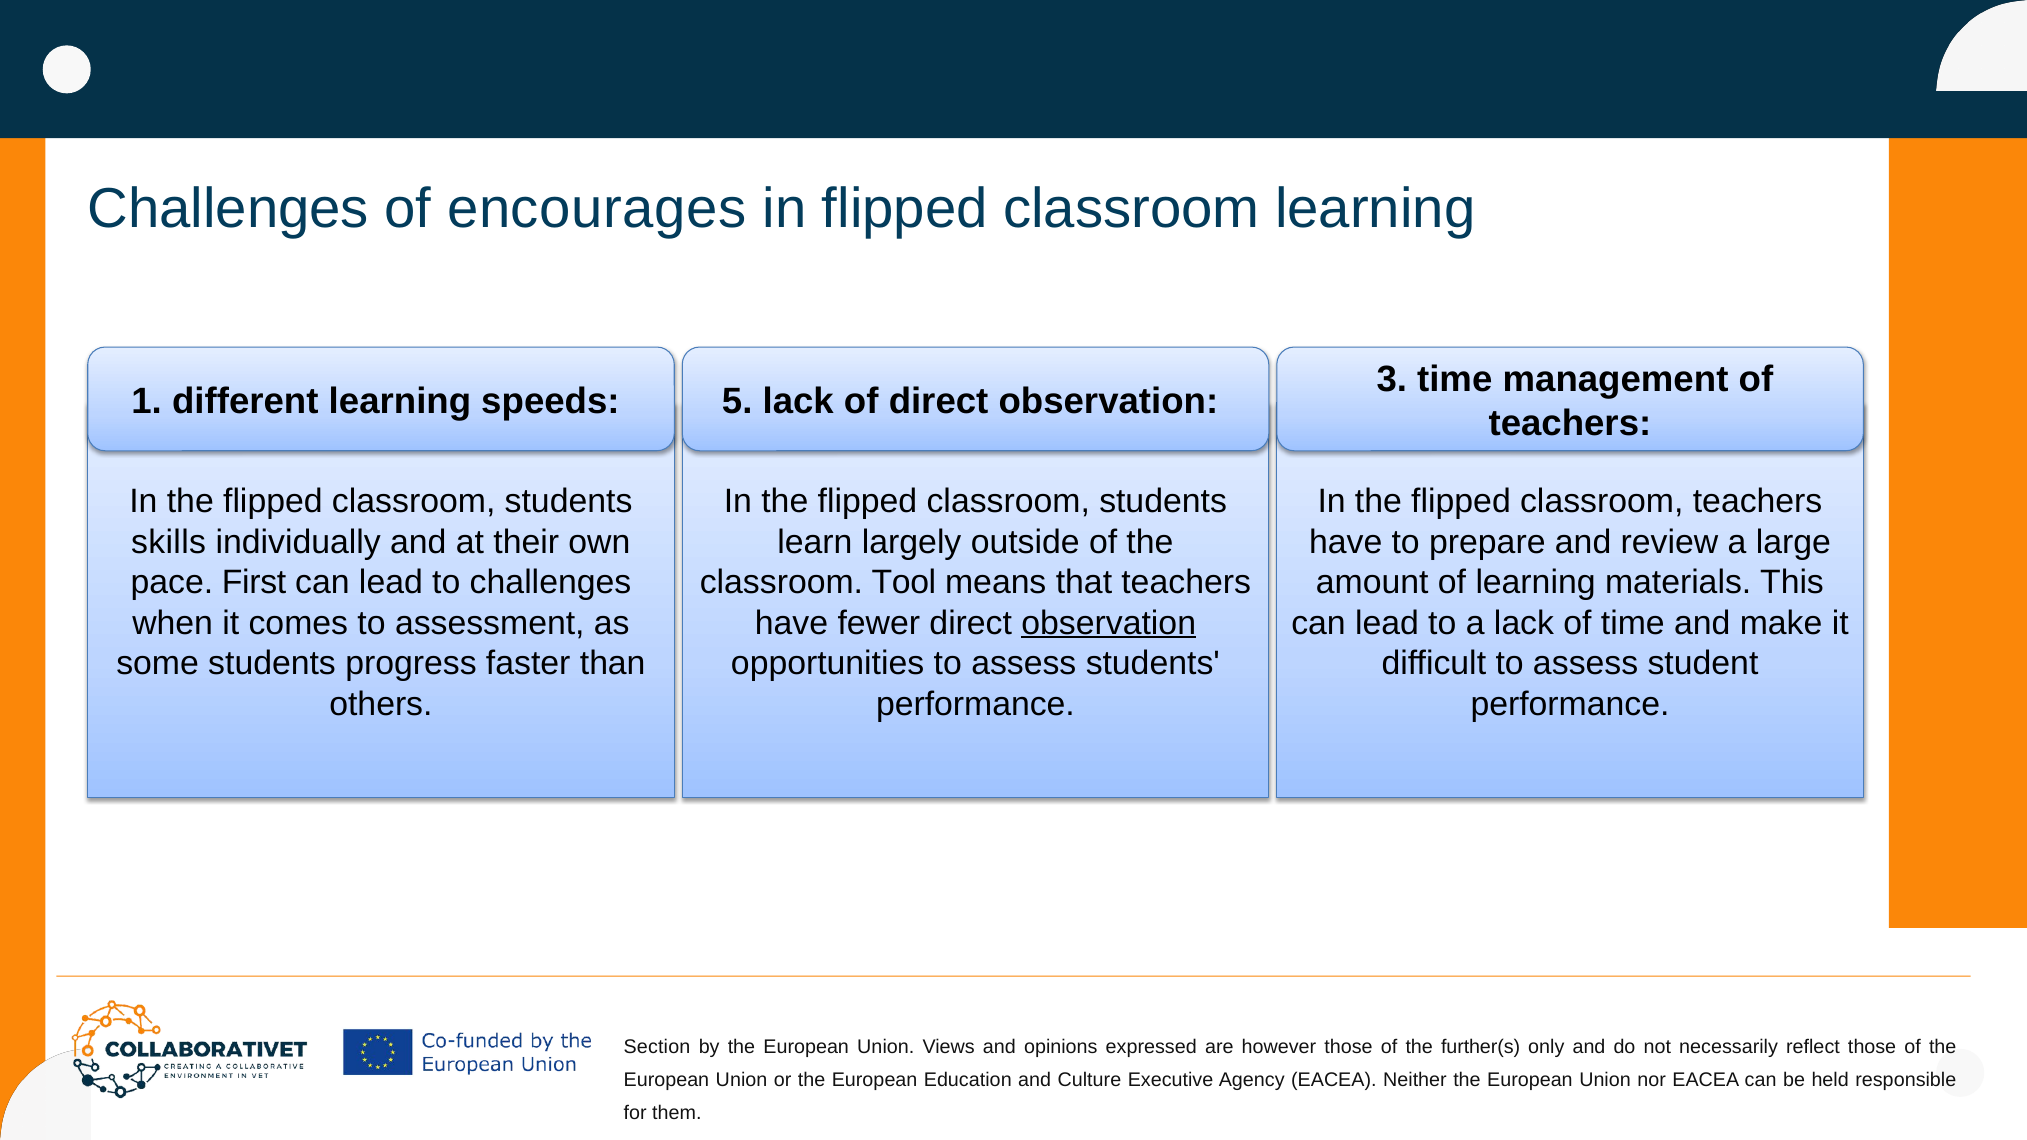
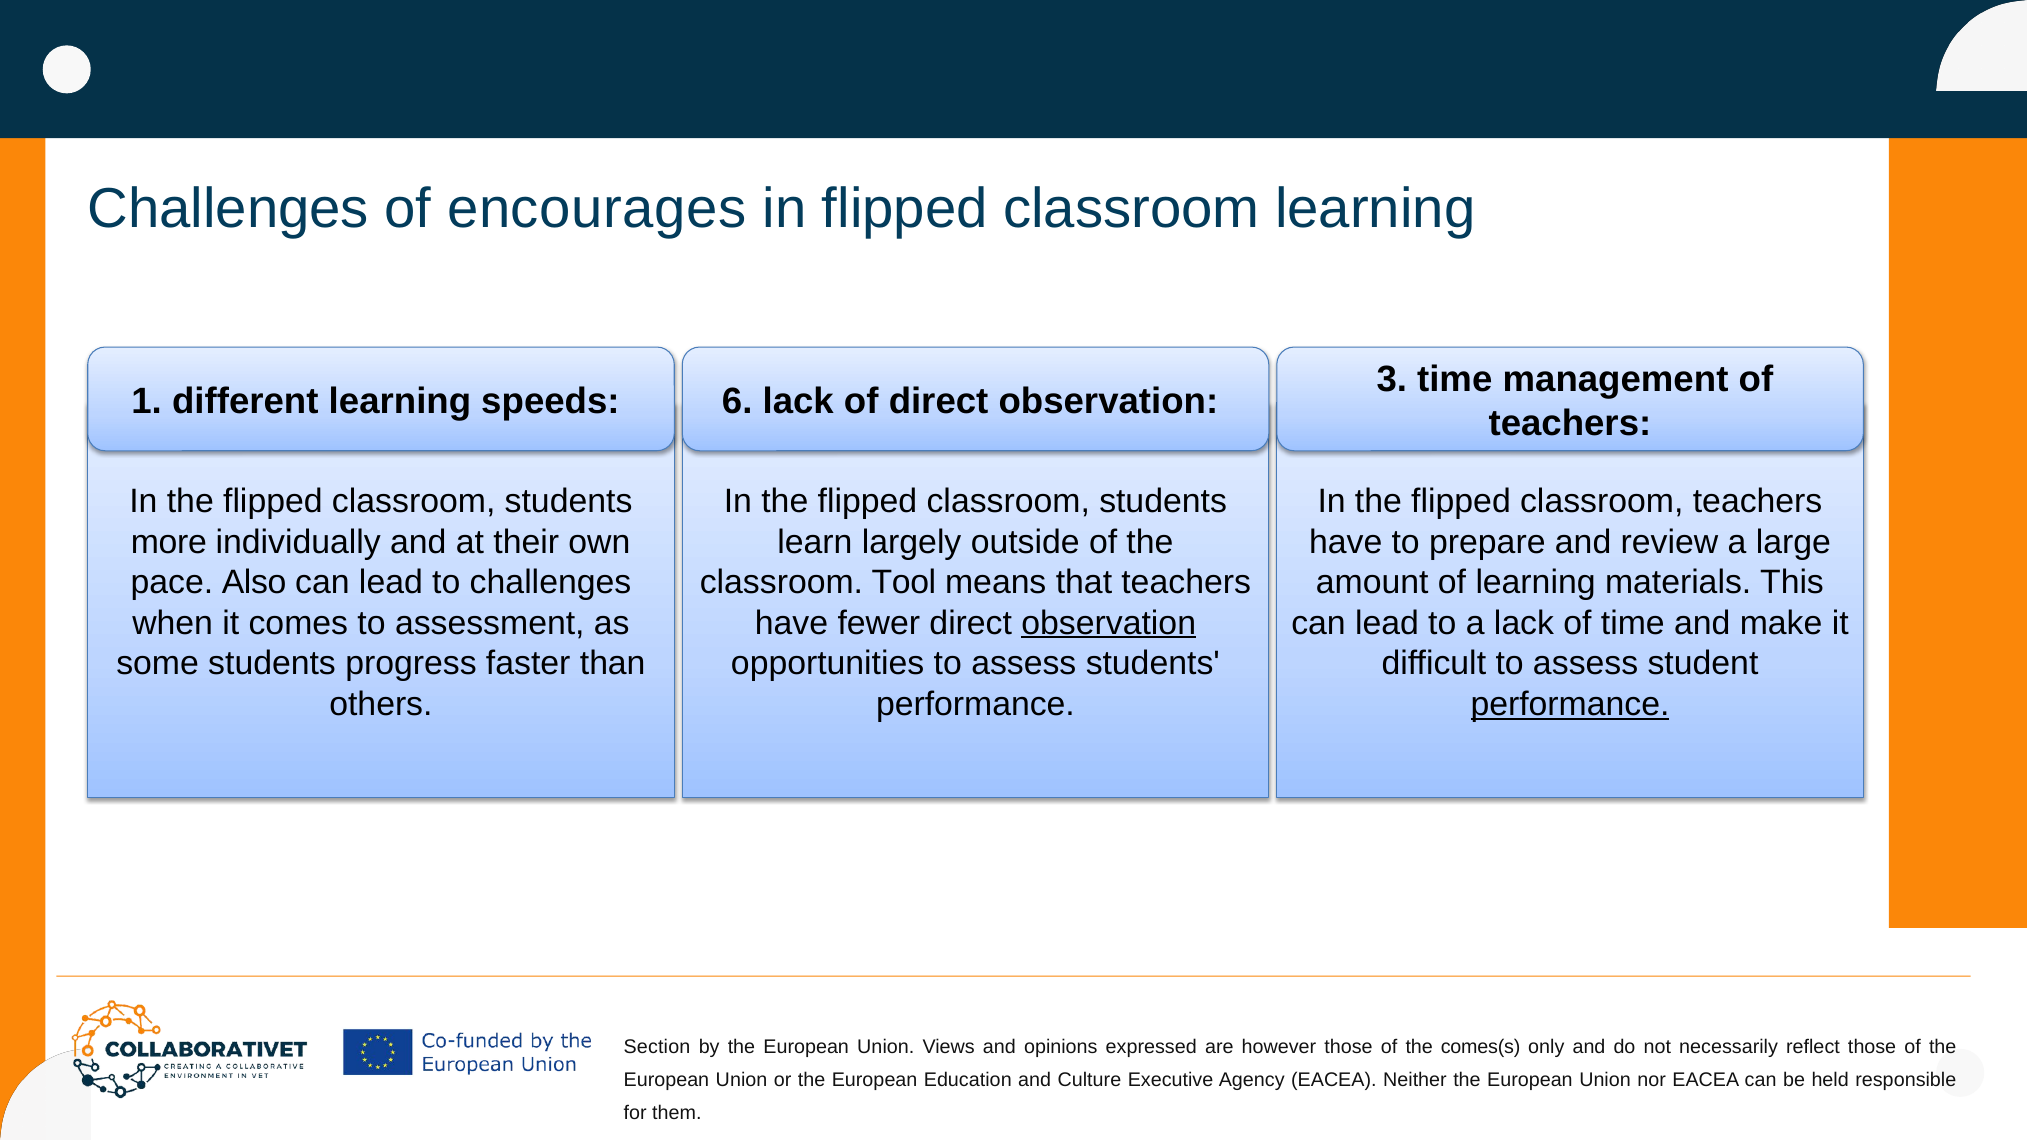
5: 5 -> 6
skills: skills -> more
First: First -> Also
performance at (1570, 704) underline: none -> present
further(s: further(s -> comes(s
